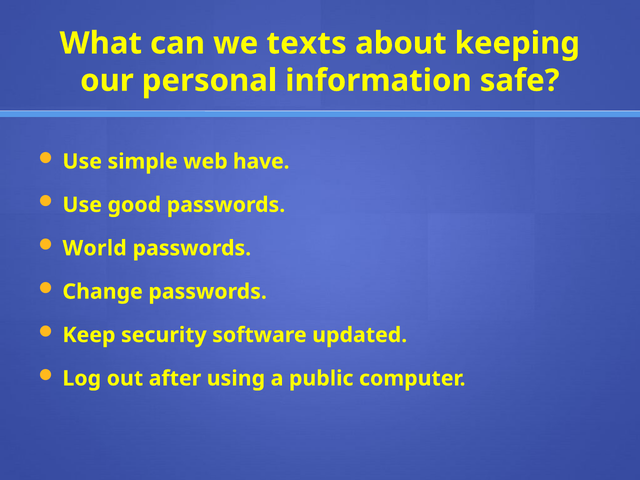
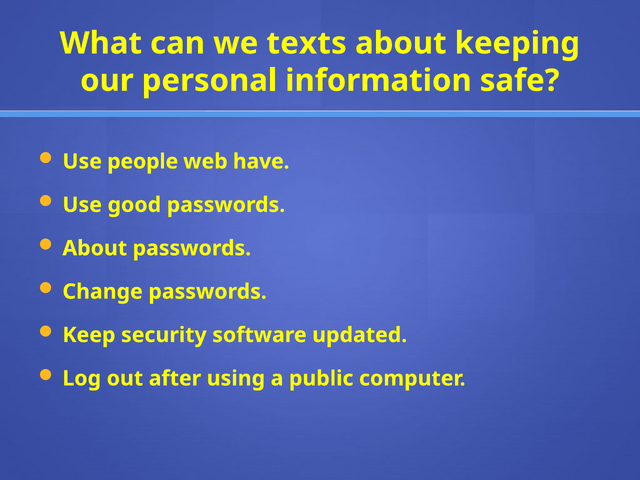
simple: simple -> people
World at (95, 248): World -> About
